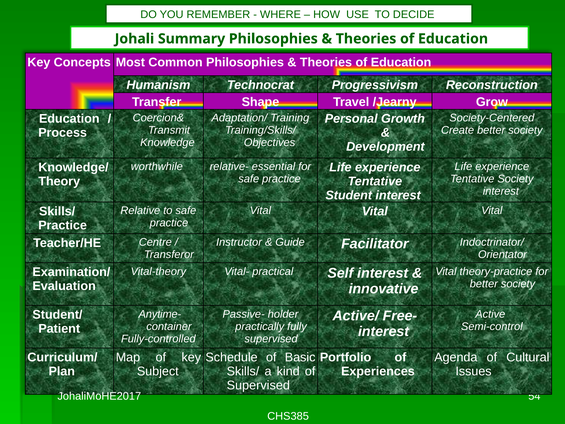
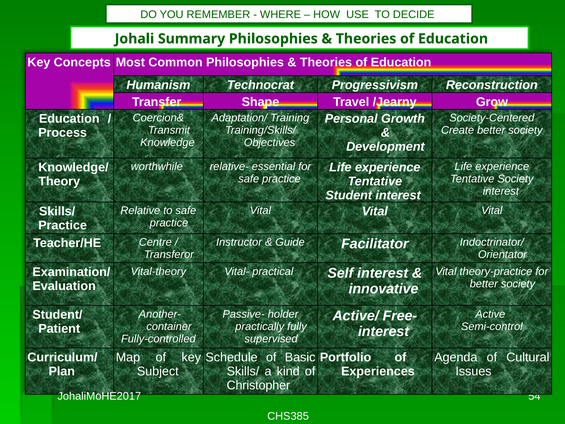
Anytime-: Anytime- -> Another-
Supervised at (258, 385): Supervised -> Christopher
